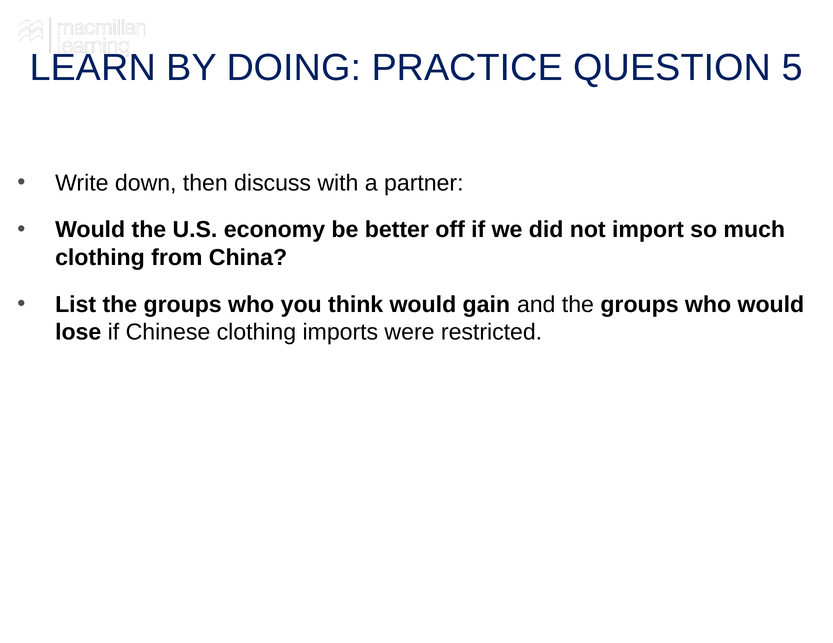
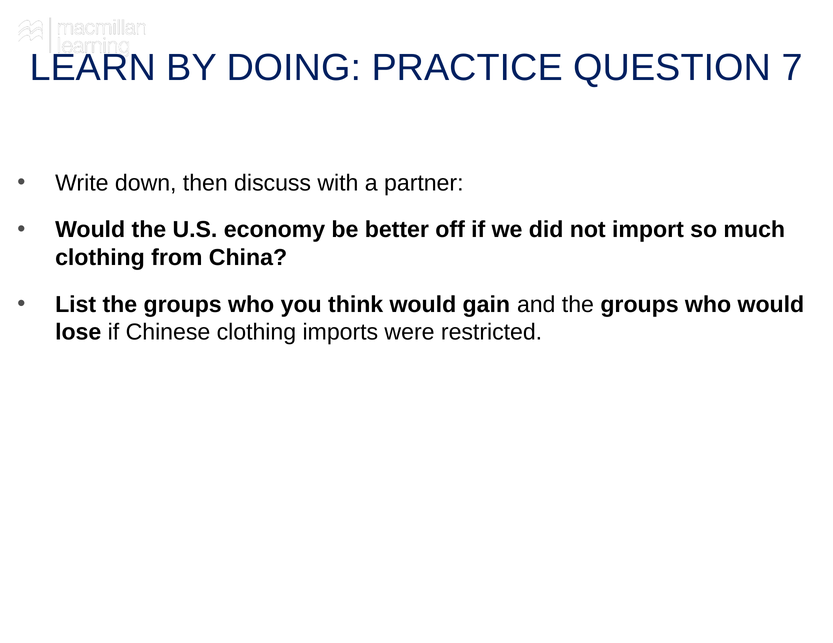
5: 5 -> 7
